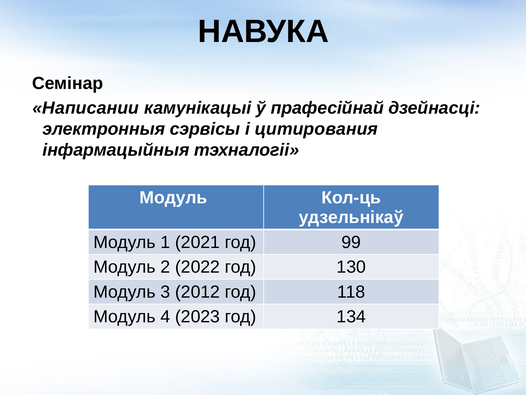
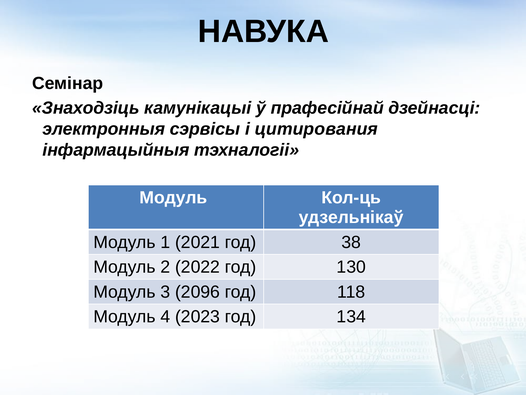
Написании: Написании -> Знаходзіць
99: 99 -> 38
2012: 2012 -> 2096
